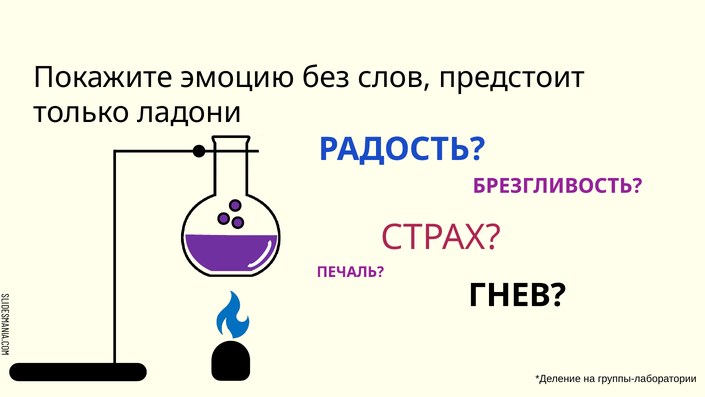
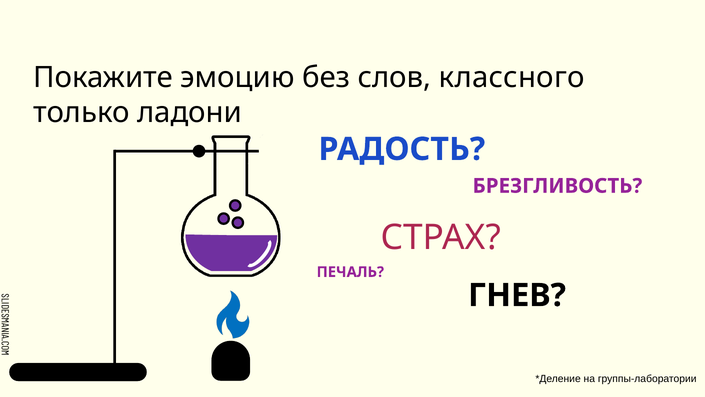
предстоит: предстоит -> классного
